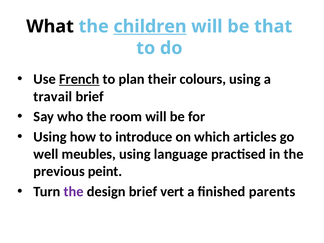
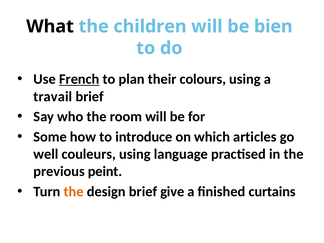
children underline: present -> none
that: that -> bien
Using at (50, 137): Using -> Some
meubles: meubles -> couleurs
the at (74, 192) colour: purple -> orange
vert: vert -> give
parents: parents -> curtains
